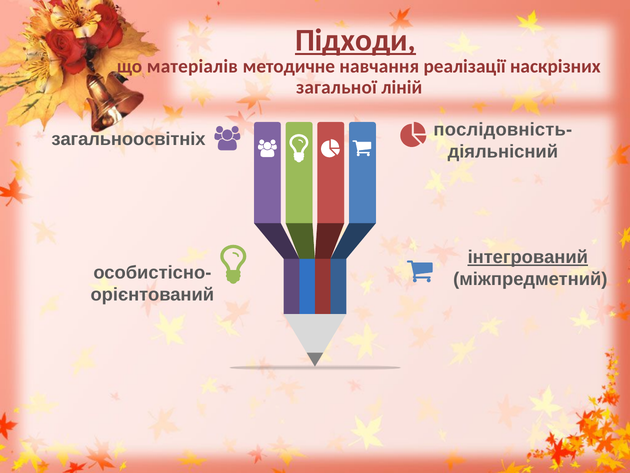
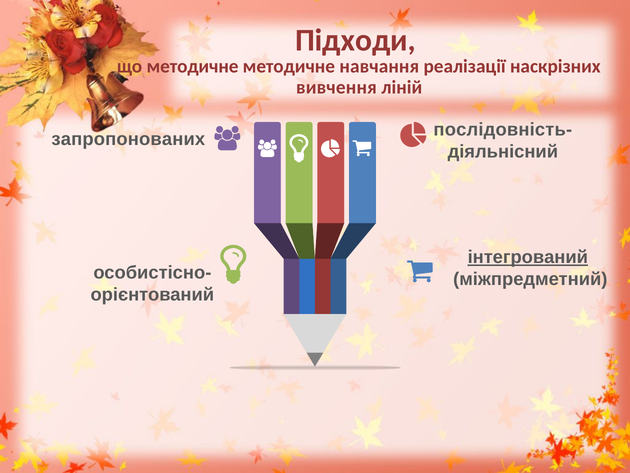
Підходи underline: present -> none
що матеріалів: матеріалів -> методичне
загальної: загальної -> вивчення
загальноосвітніх: загальноосвітніх -> запропонованих
